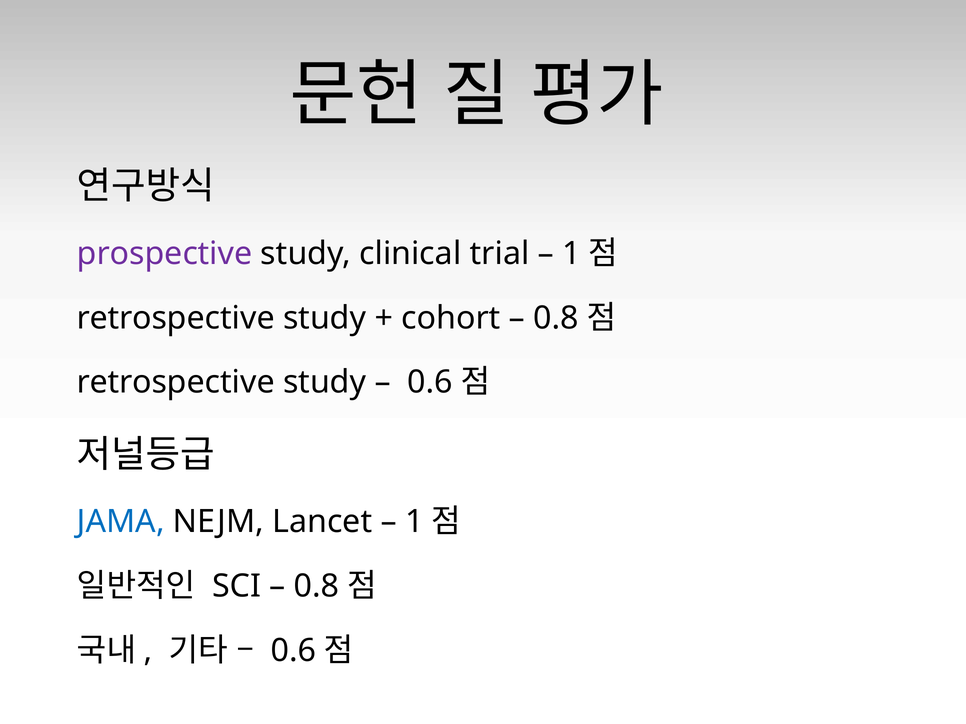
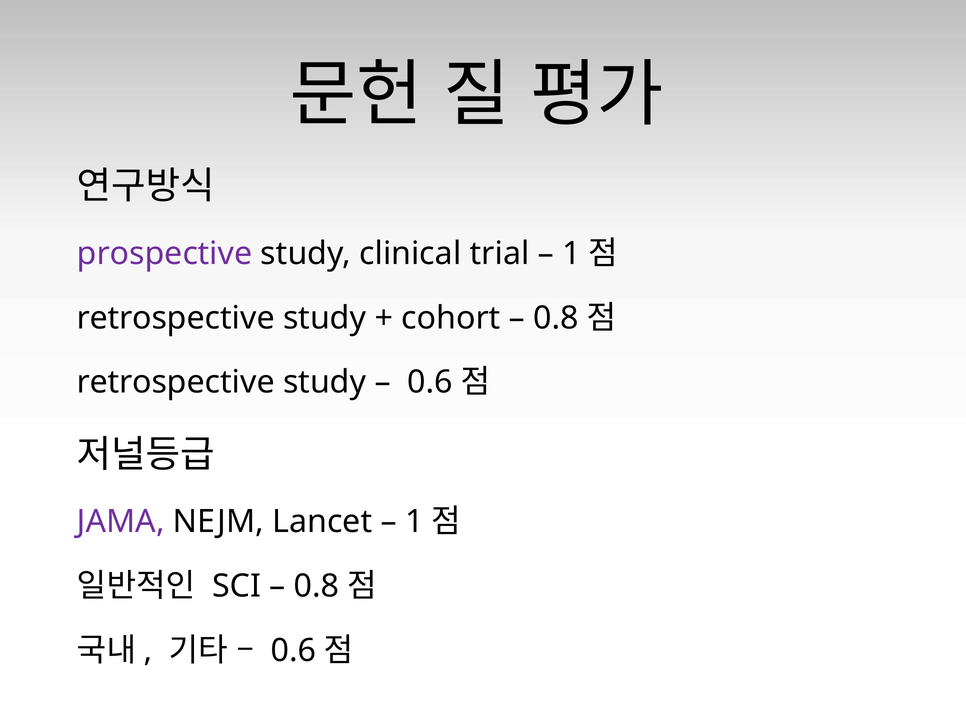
JAMA colour: blue -> purple
